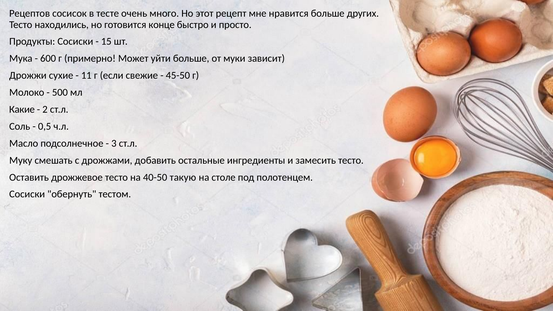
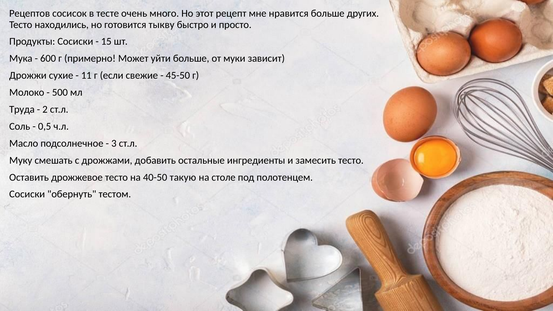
конце: конце -> тыкву
Какие: Какие -> Труда
